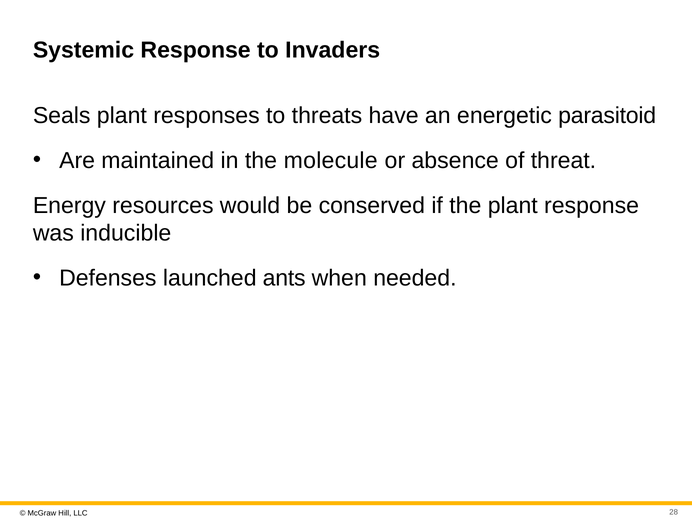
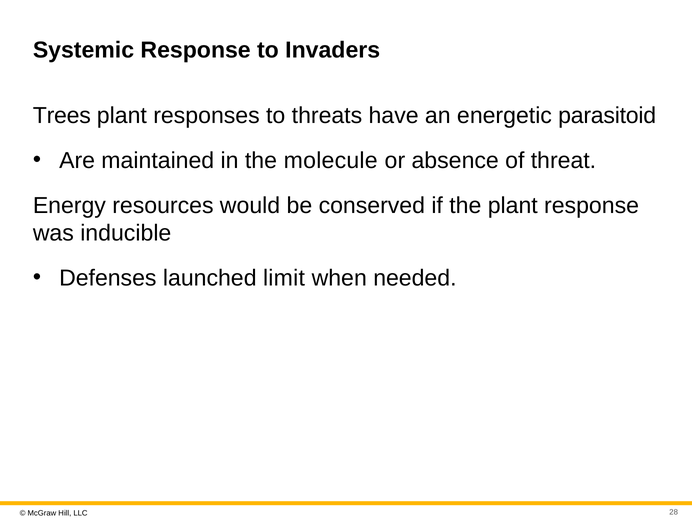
Seals: Seals -> Trees
ants: ants -> limit
